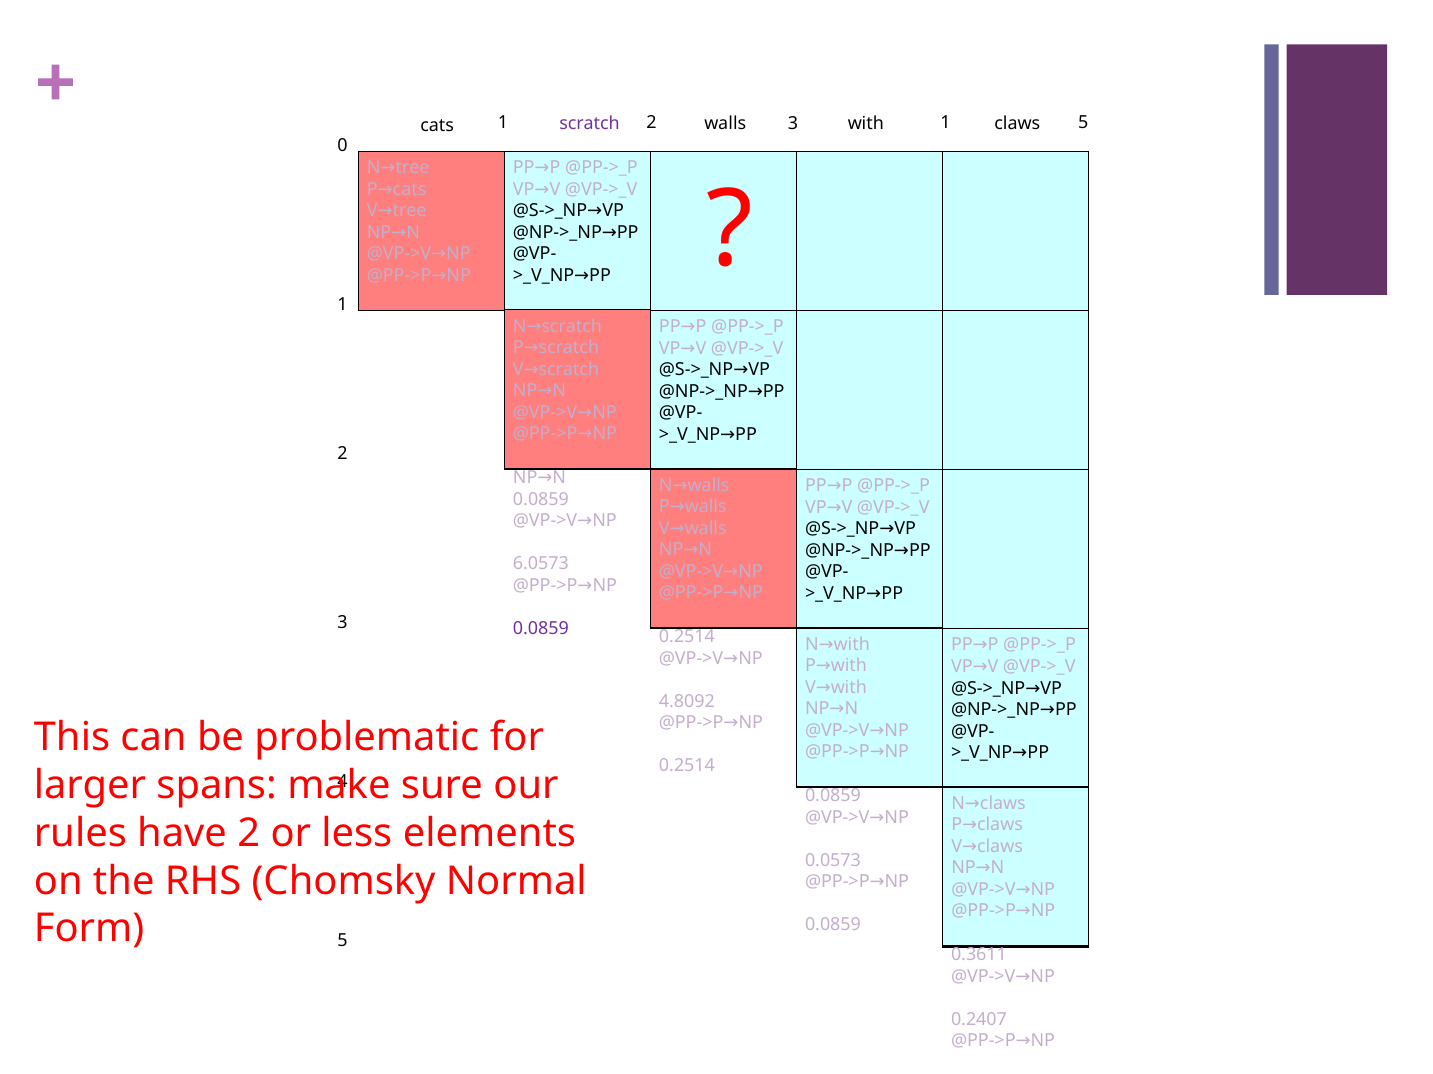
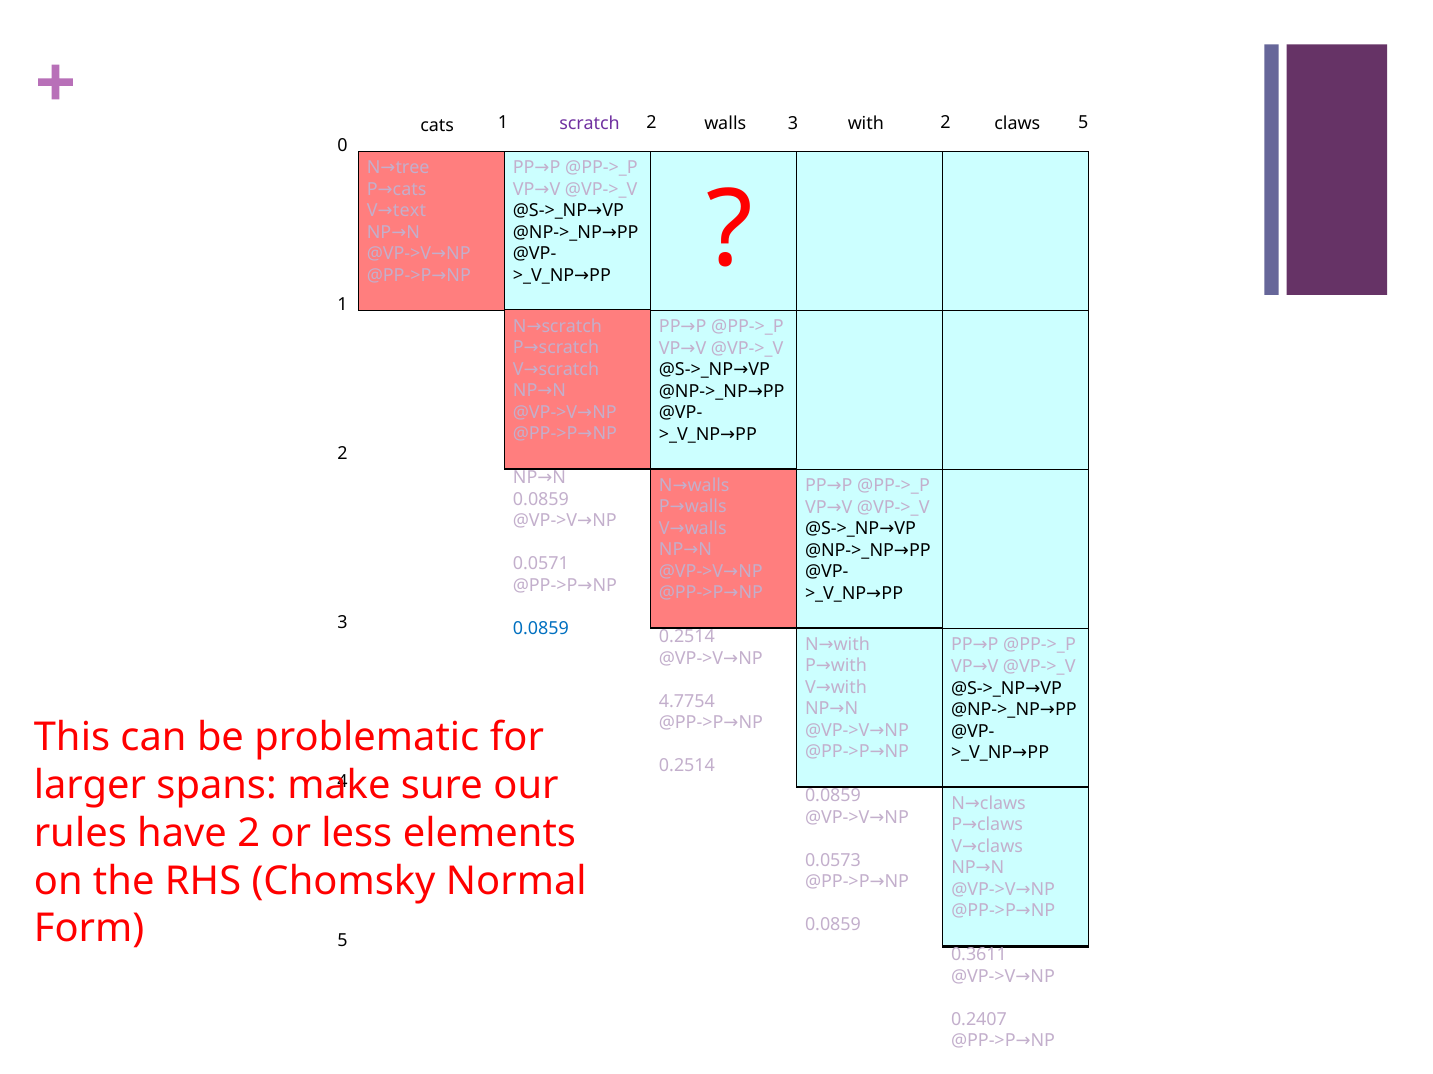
3 1: 1 -> 2
tree at (410, 211): tree -> text
6.0573: 6.0573 -> 0.0571
0.0859 at (541, 629) colour: purple -> blue
4.8092: 4.8092 -> 4.7754
